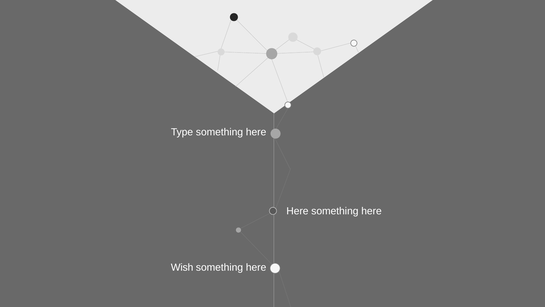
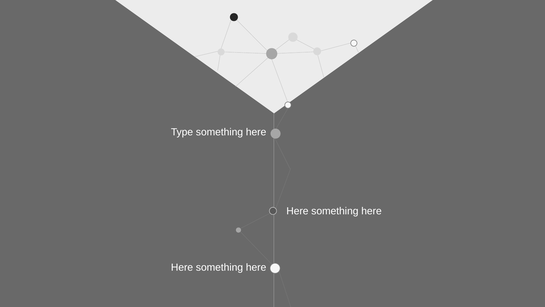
Wish at (182, 267): Wish -> Here
